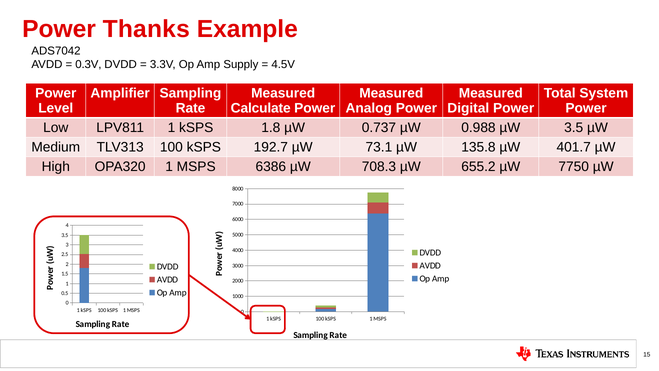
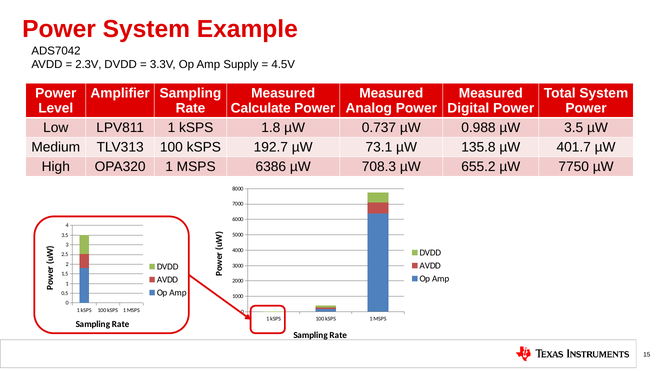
Power Thanks: Thanks -> System
0.3V: 0.3V -> 2.3V
